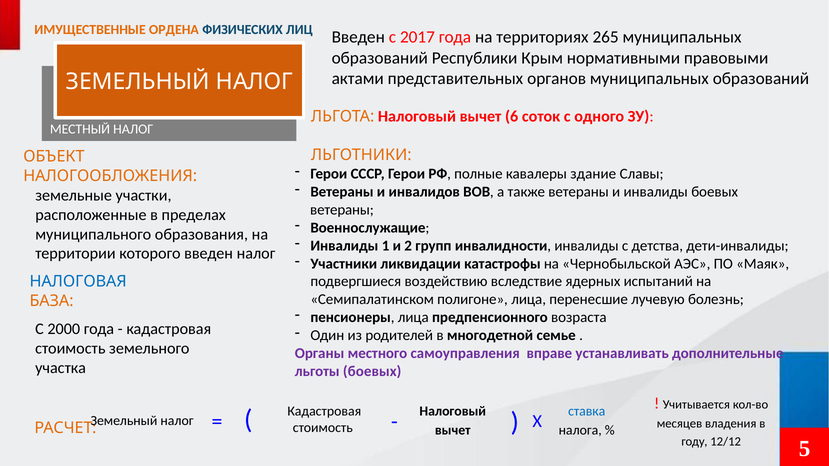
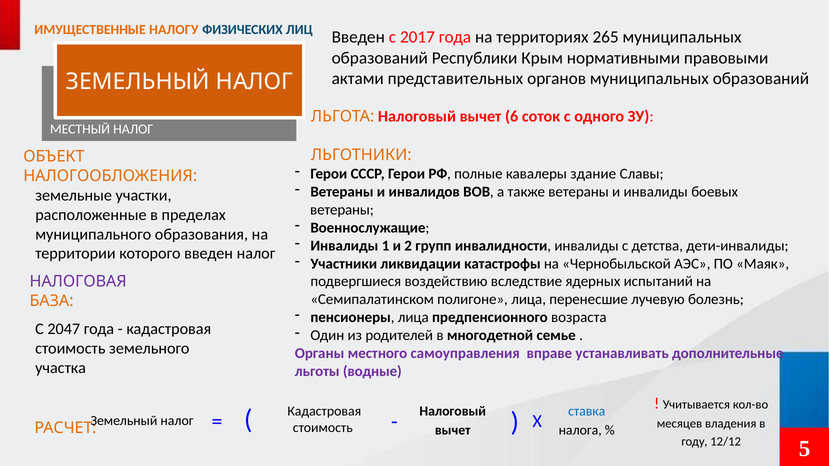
ОРДЕНА: ОРДЕНА -> НАЛОГУ
НАЛОГОВАЯ colour: blue -> purple
2000: 2000 -> 2047
льготы боевых: боевых -> водные
